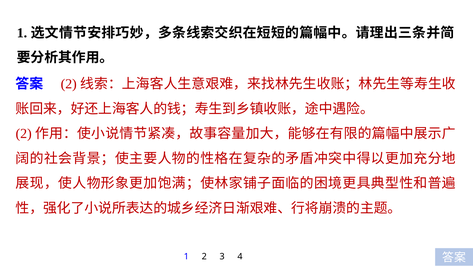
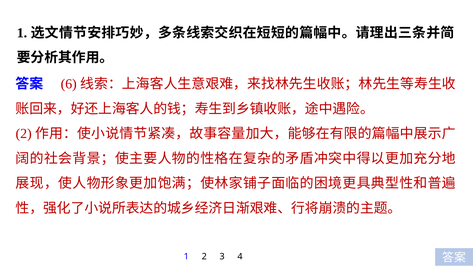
2 at (69, 84): 2 -> 6
